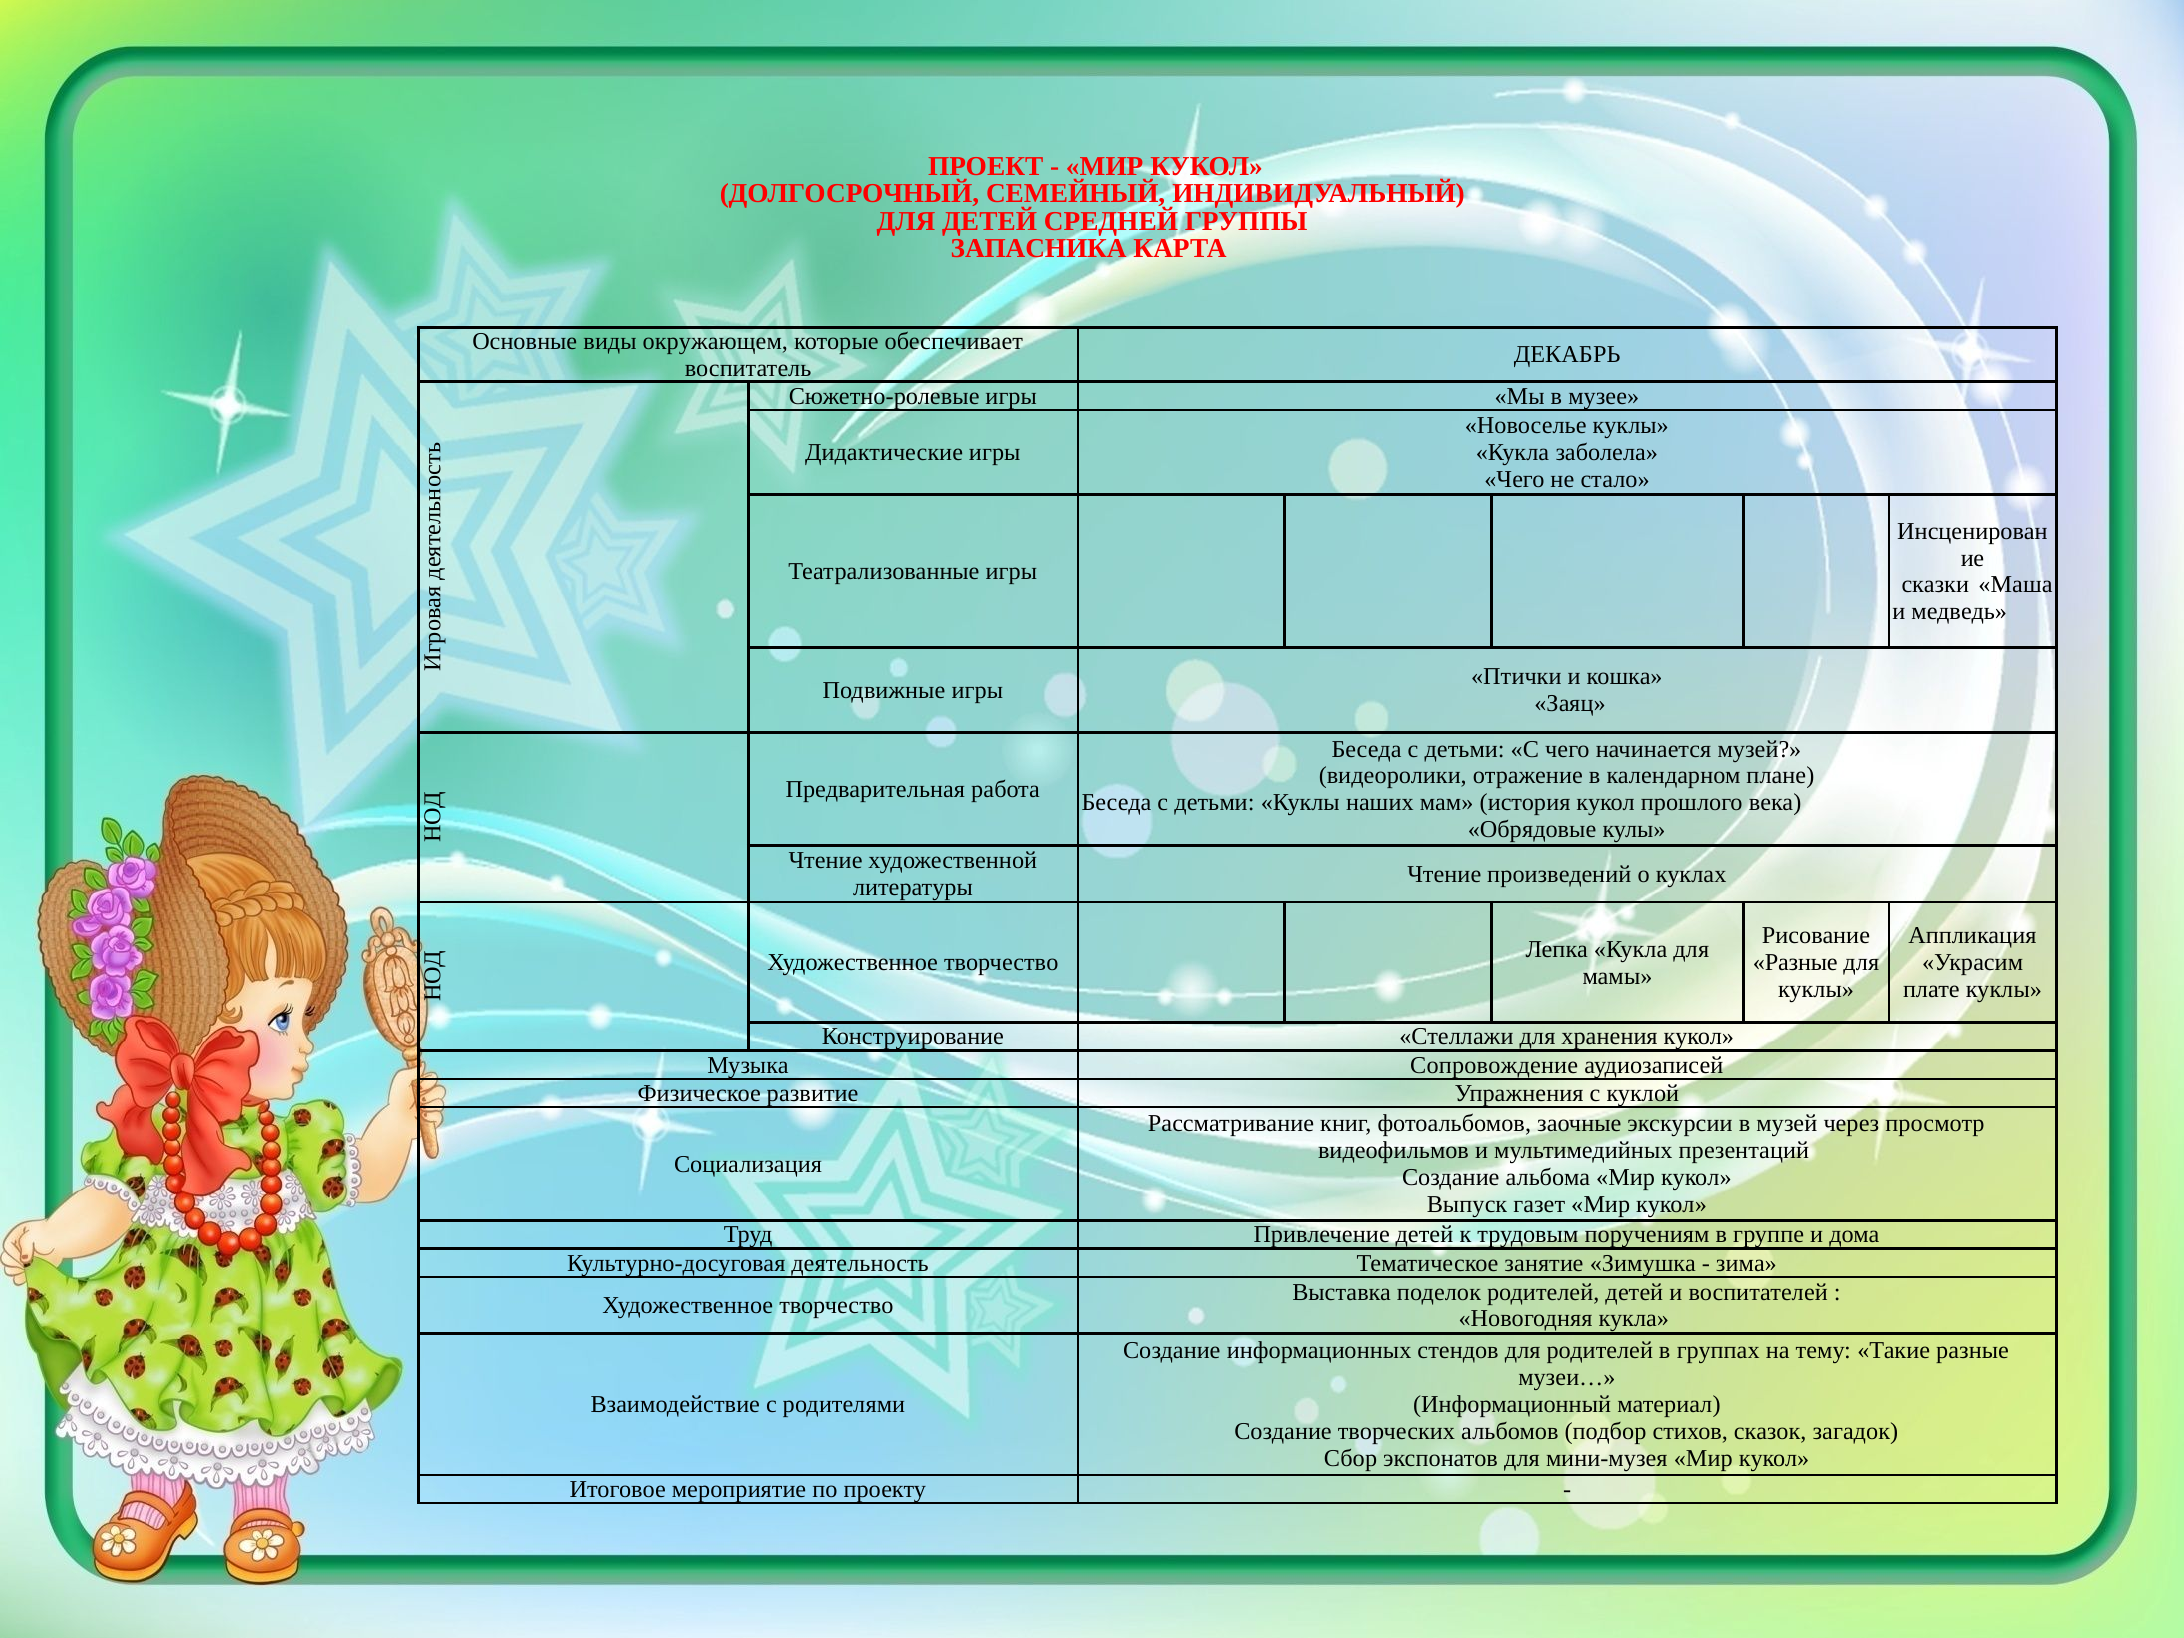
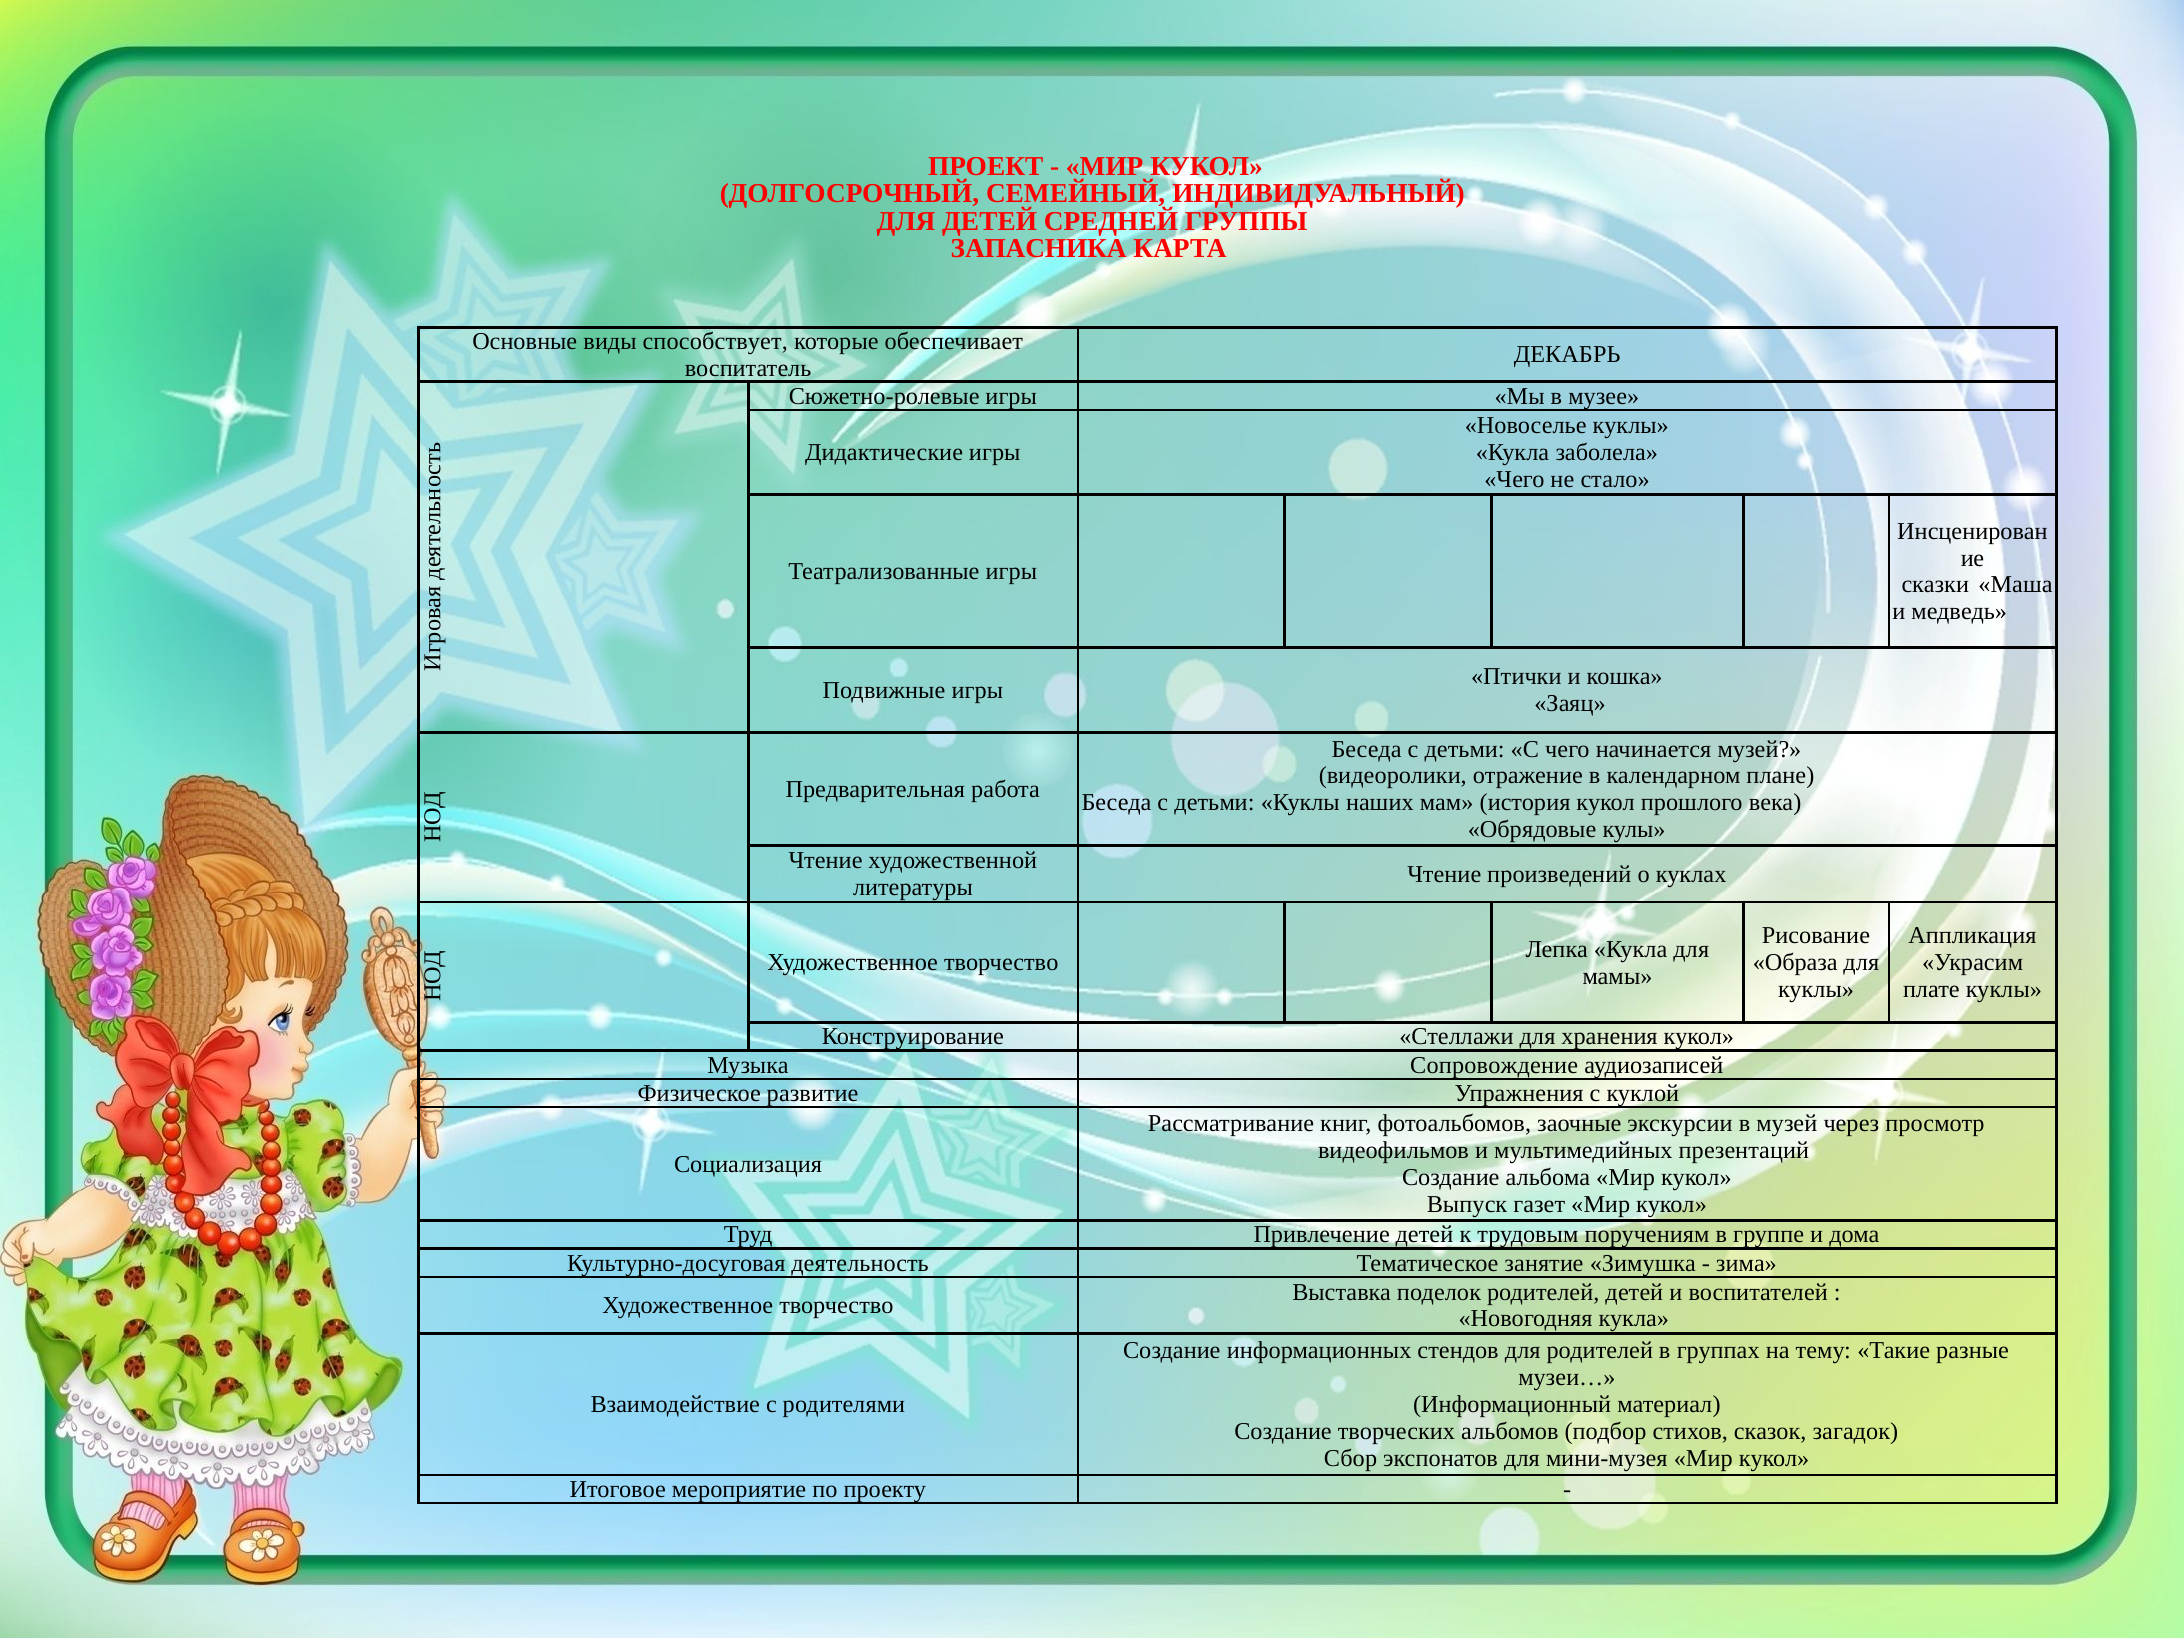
окружающем: окружающем -> способствует
Разные at (1795, 963): Разные -> Образа
